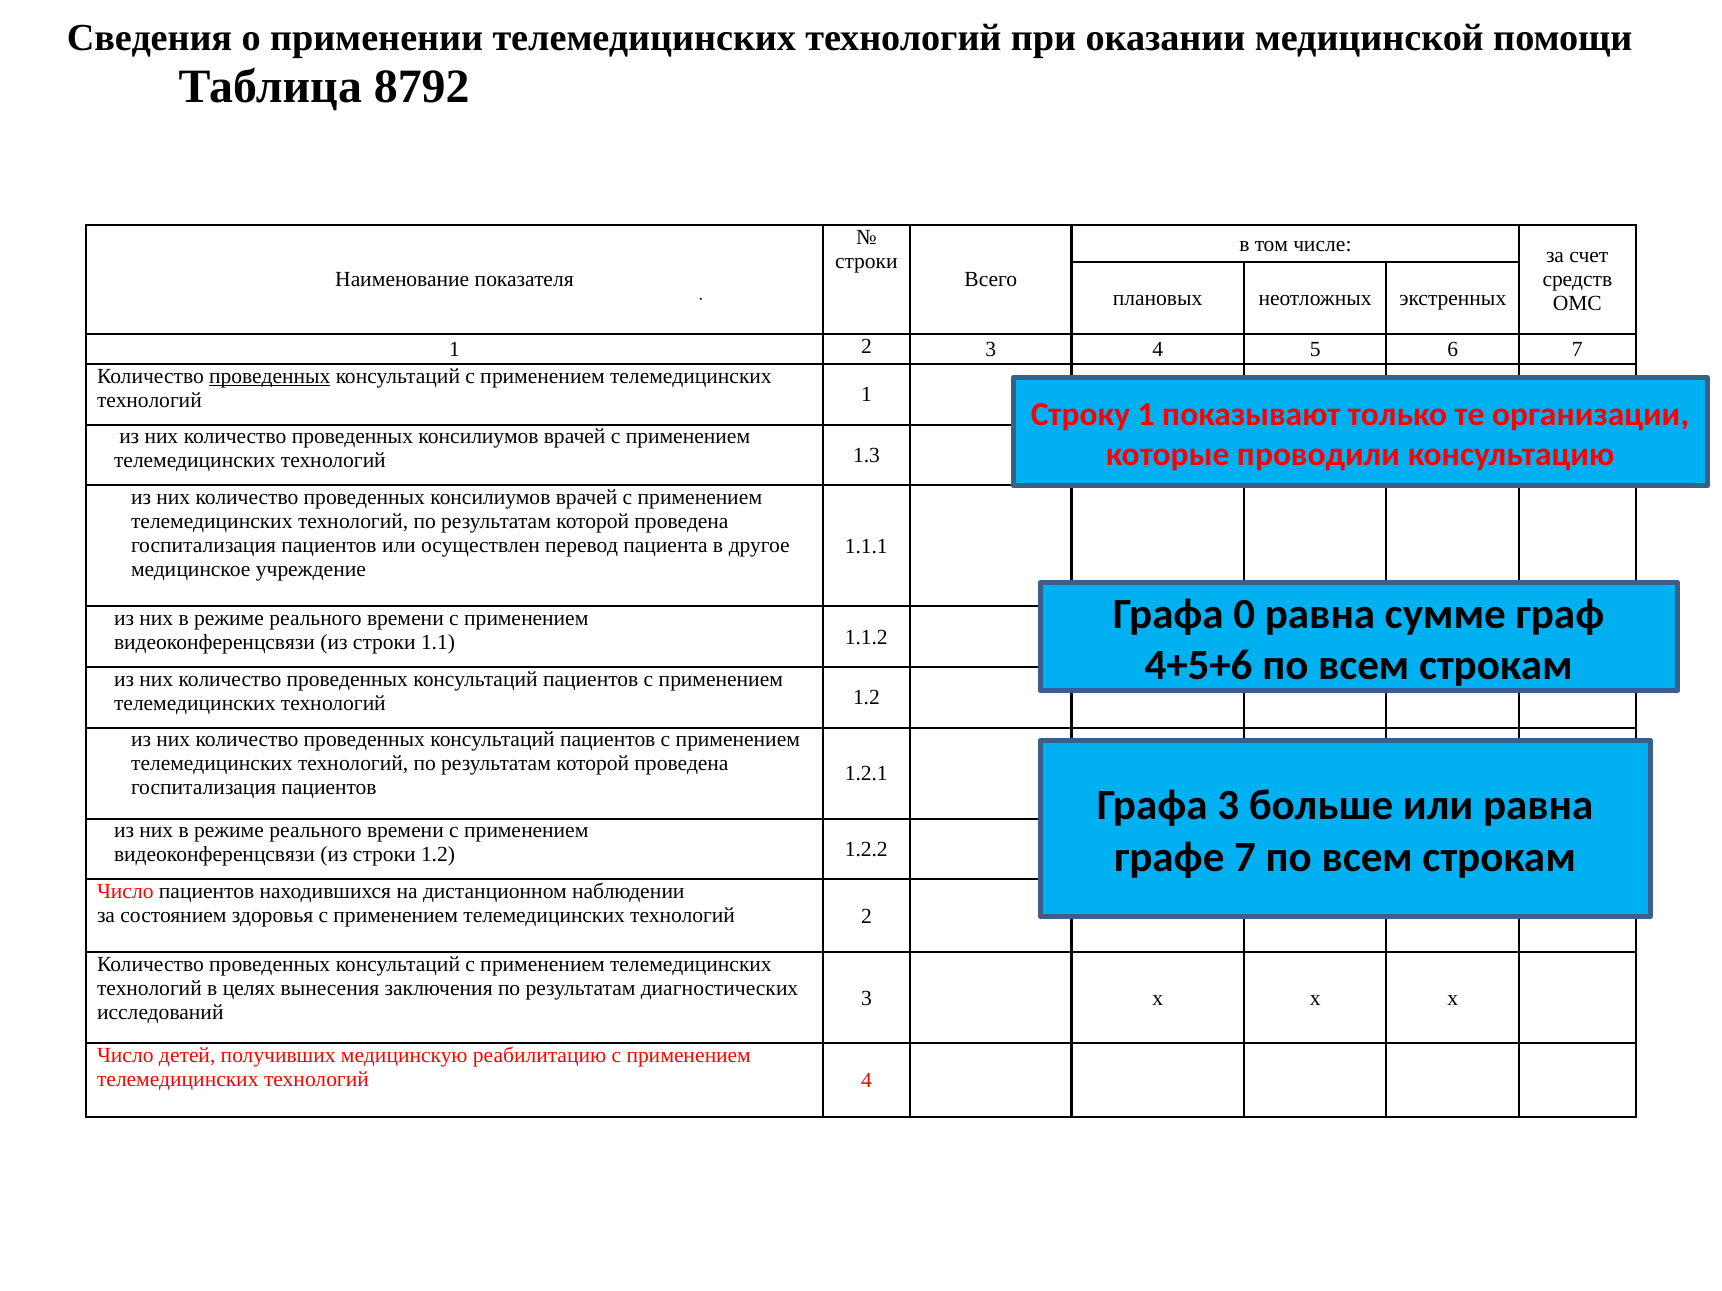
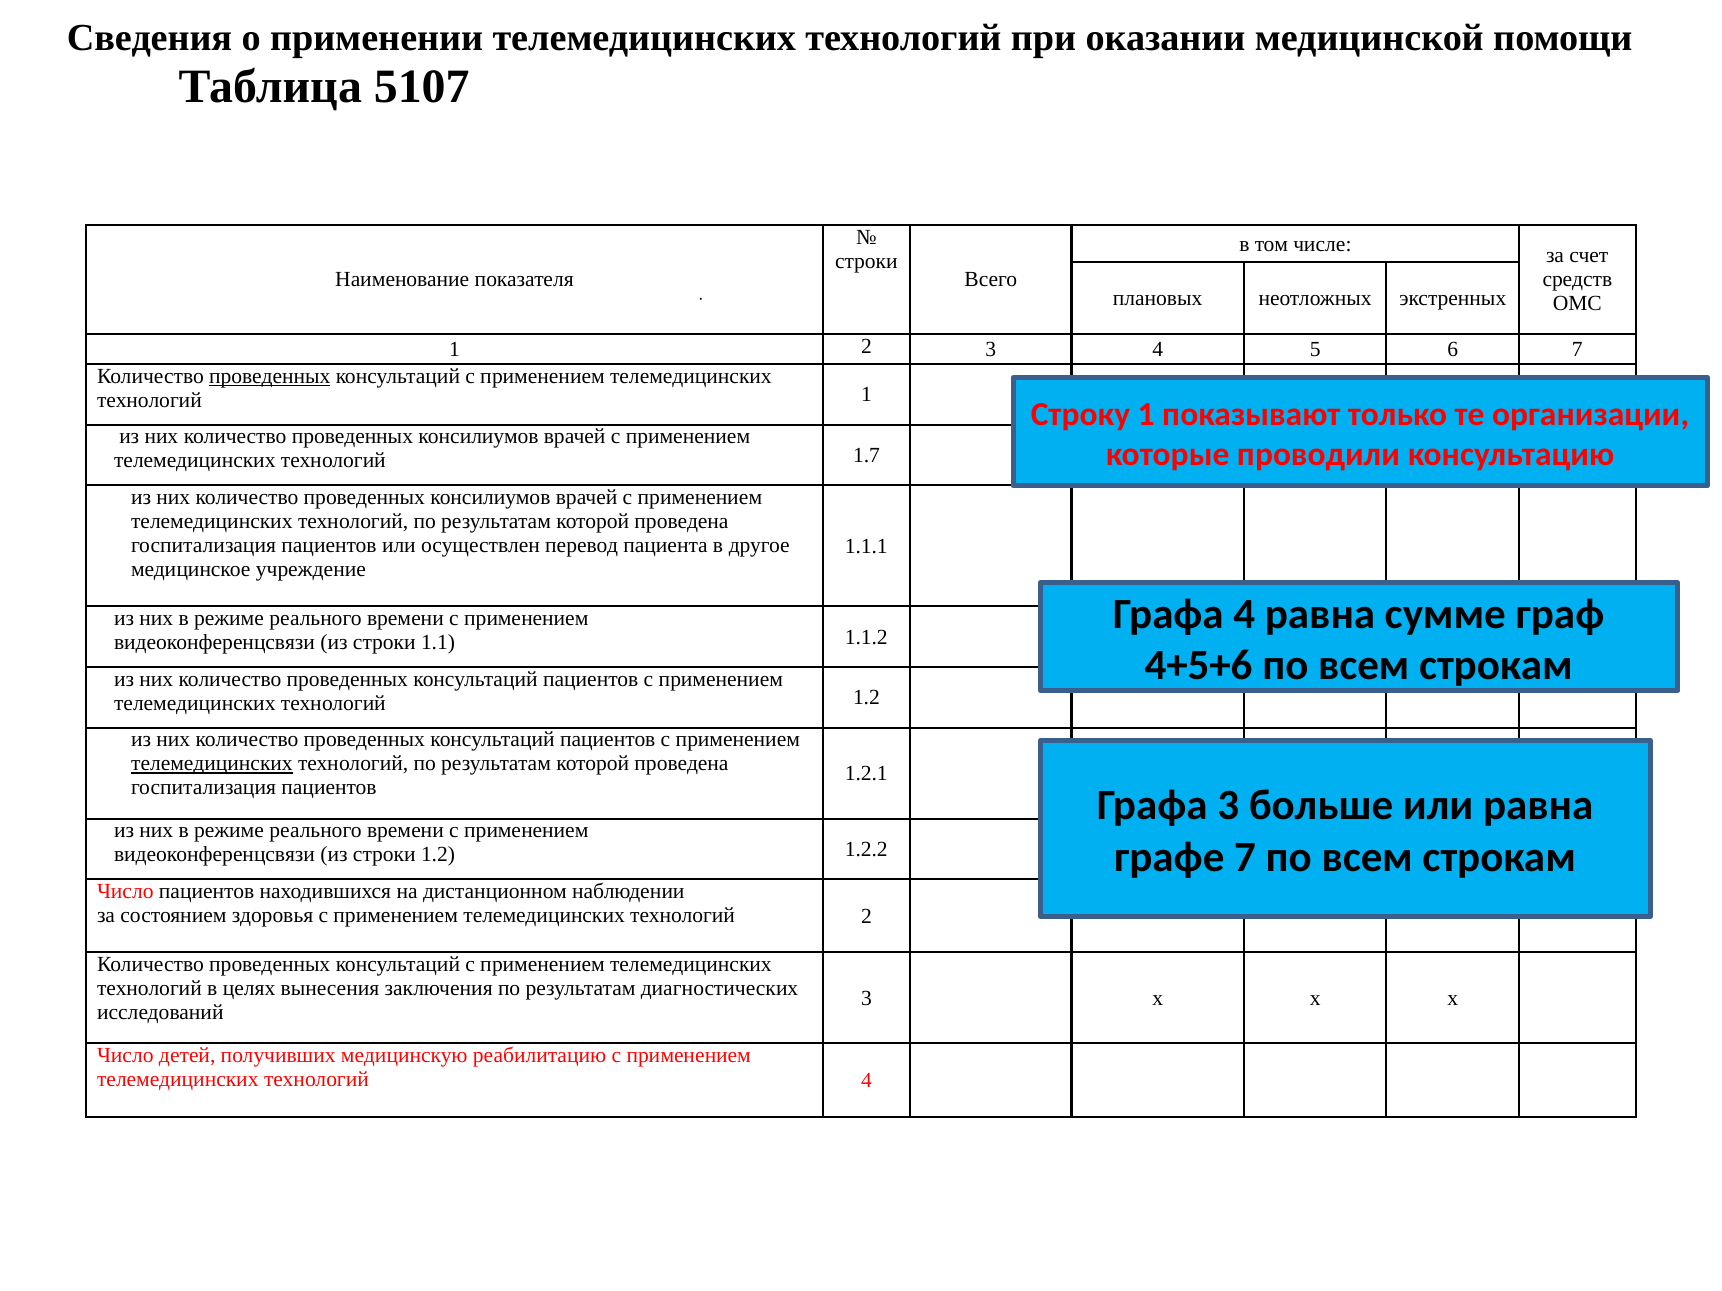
8792: 8792 -> 5107
1.3: 1.3 -> 1.7
Графа 0: 0 -> 4
телемедицинских at (212, 764) underline: none -> present
